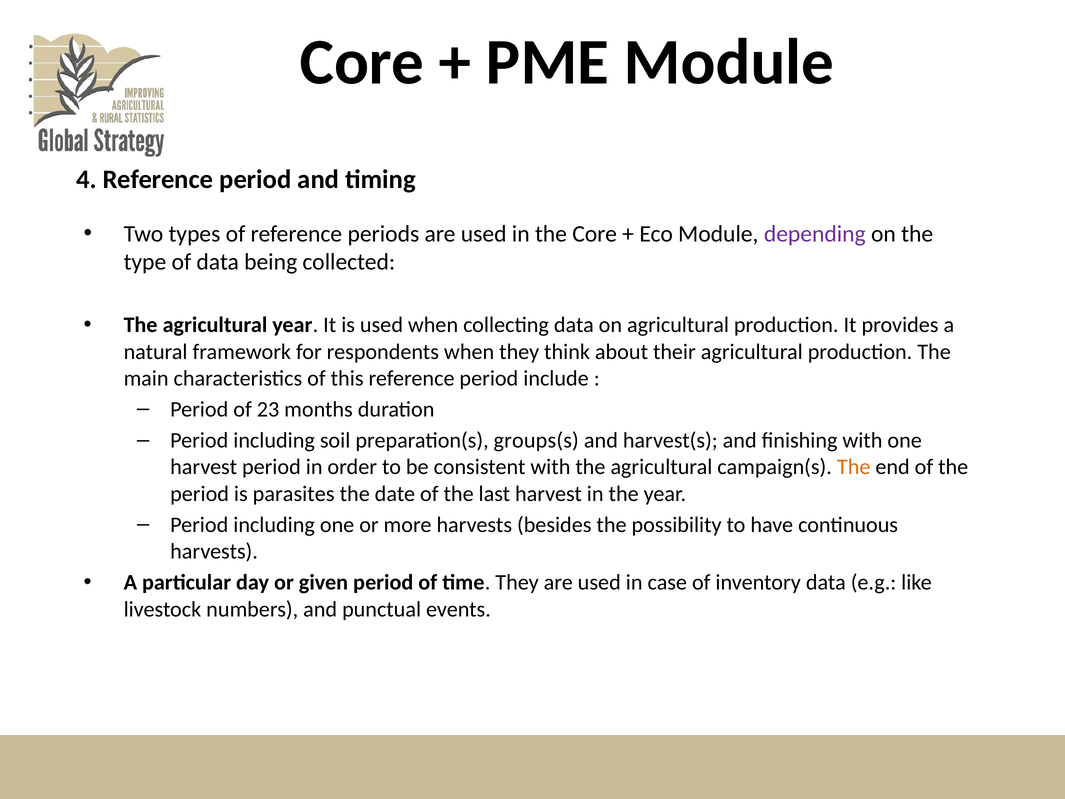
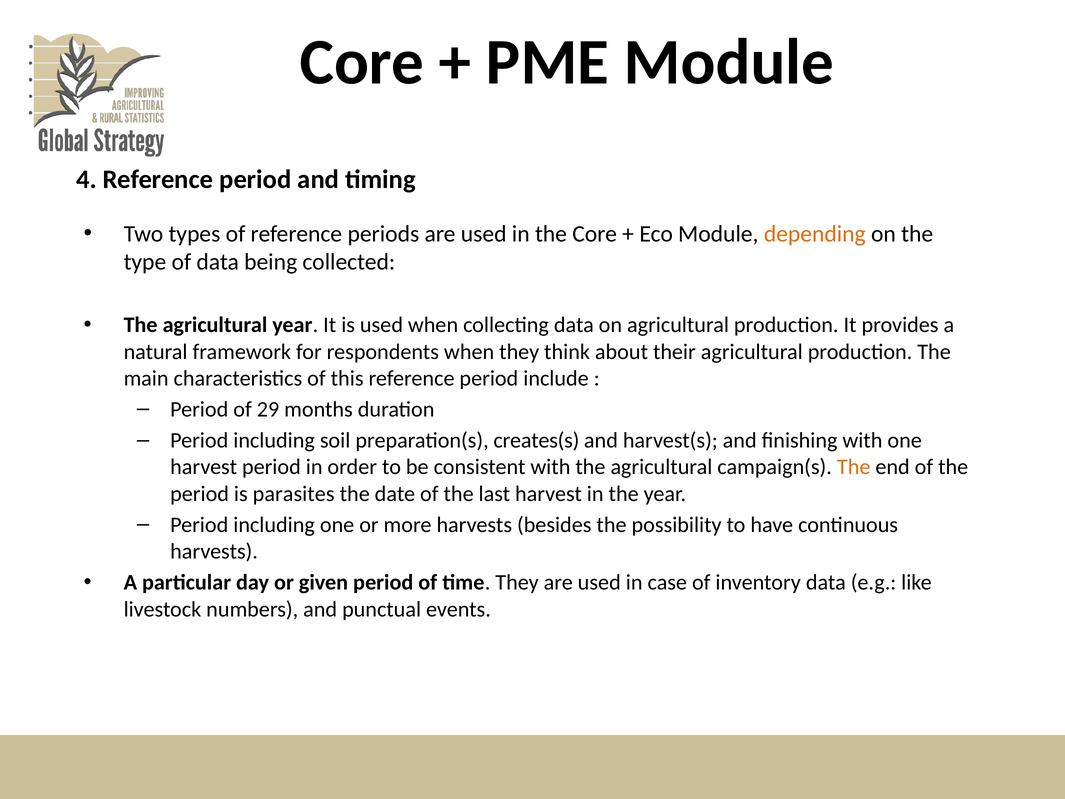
depending colour: purple -> orange
23: 23 -> 29
groups(s: groups(s -> creates(s
